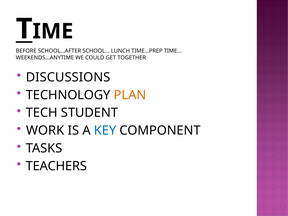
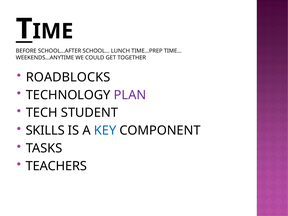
DISCUSSIONS: DISCUSSIONS -> ROADBLOCKS
PLAN colour: orange -> purple
WORK: WORK -> SKILLS
